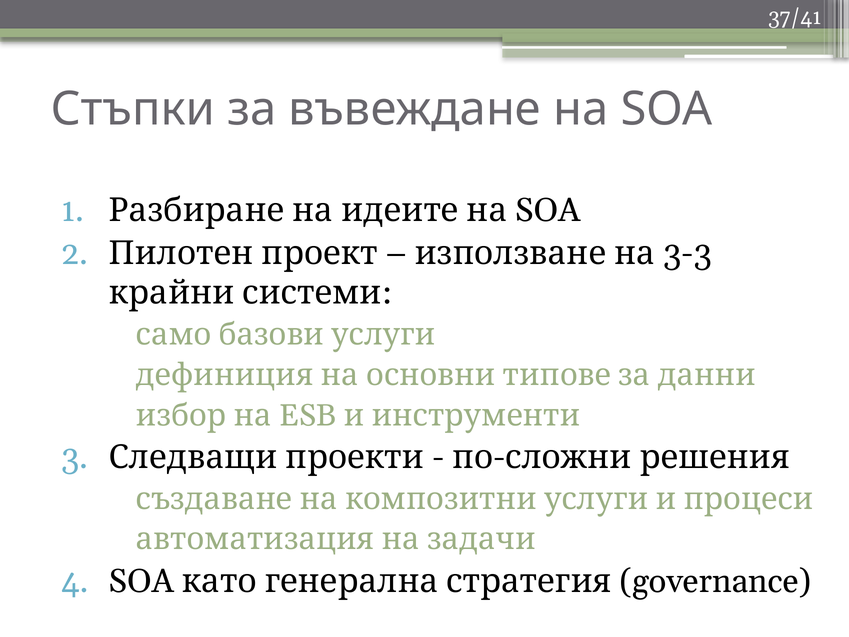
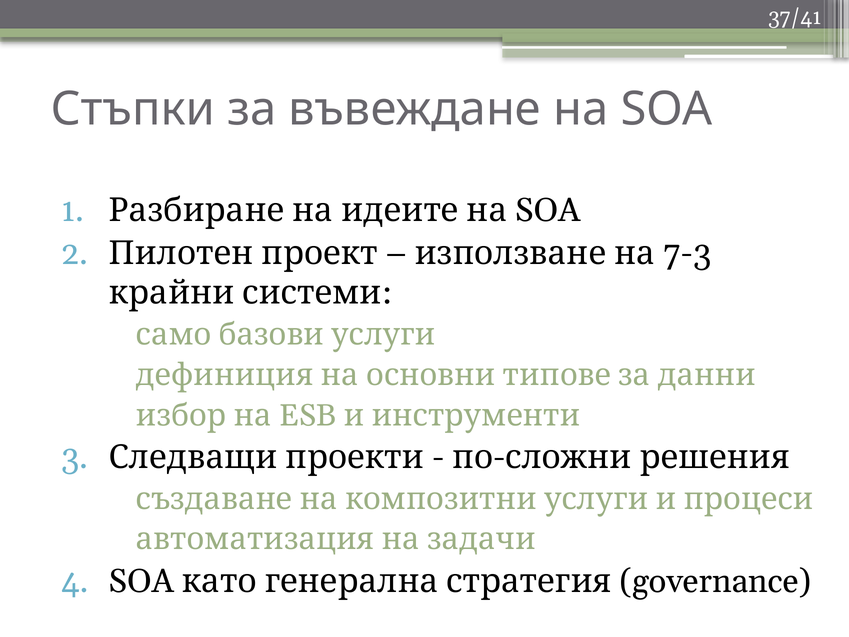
3-3: 3-3 -> 7-3
